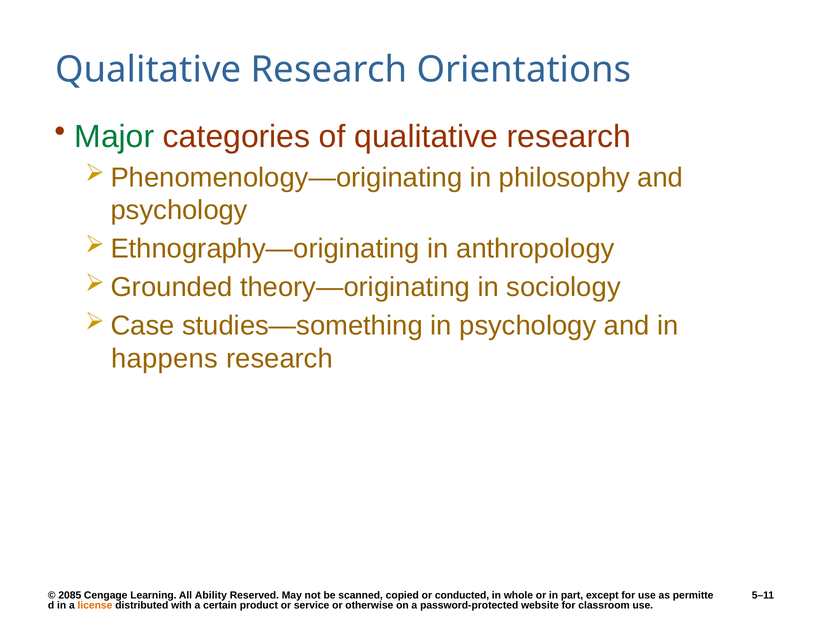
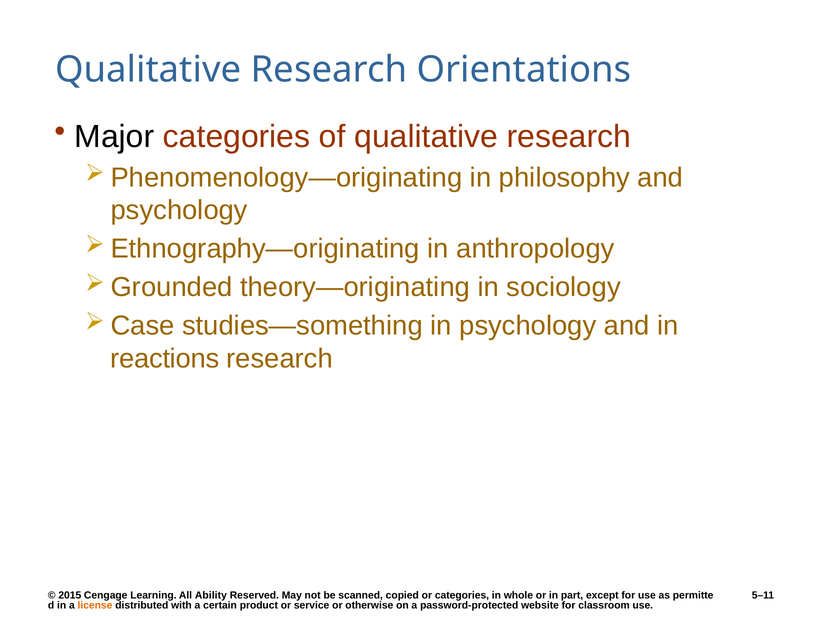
Major colour: green -> black
happens: happens -> reactions
2085: 2085 -> 2015
or conducted: conducted -> categories
